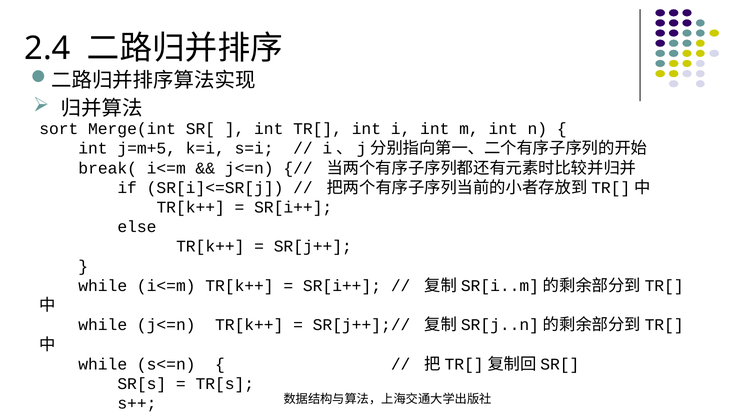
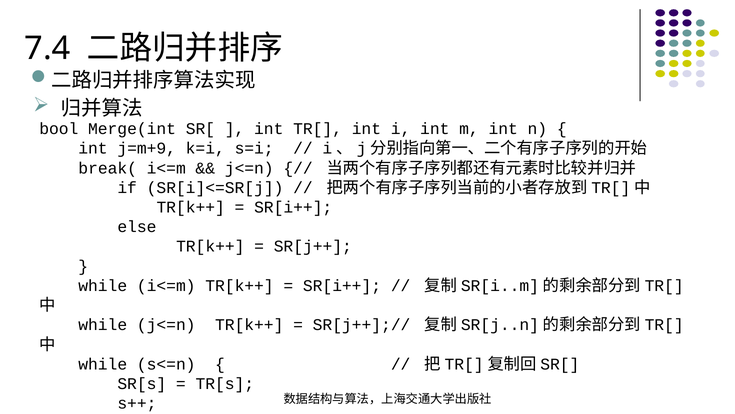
2.4: 2.4 -> 7.4
sort: sort -> bool
j=m+5: j=m+5 -> j=m+9
